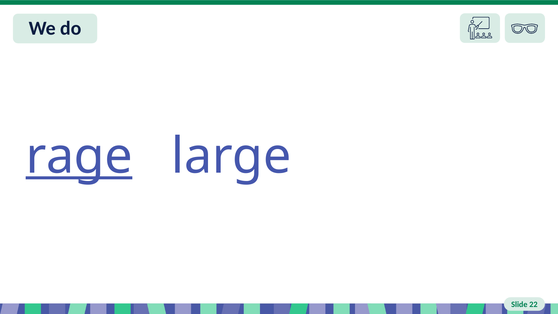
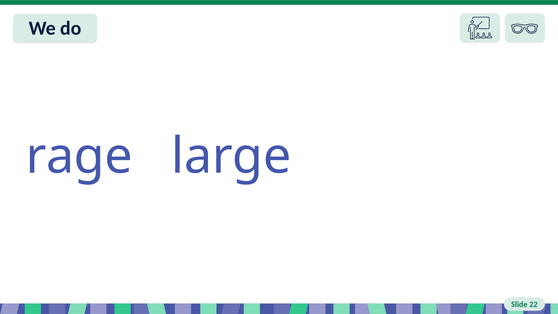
rage underline: present -> none
